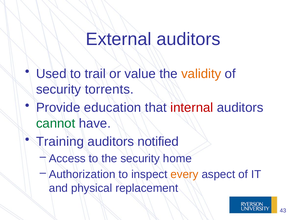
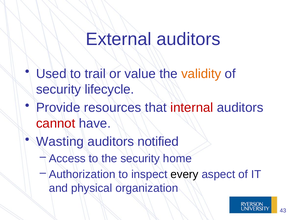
torrents: torrents -> lifecycle
education: education -> resources
cannot colour: green -> red
Training: Training -> Wasting
every colour: orange -> black
replacement: replacement -> organization
